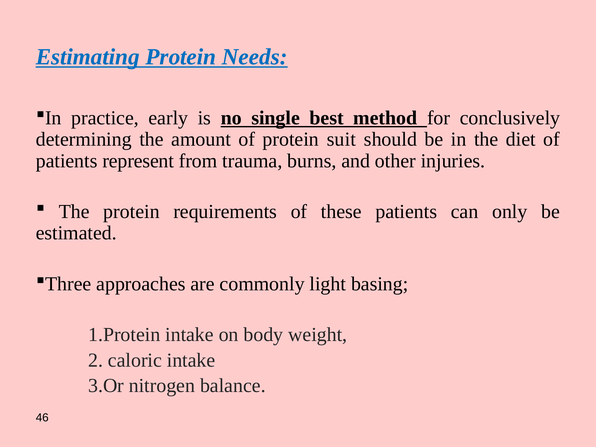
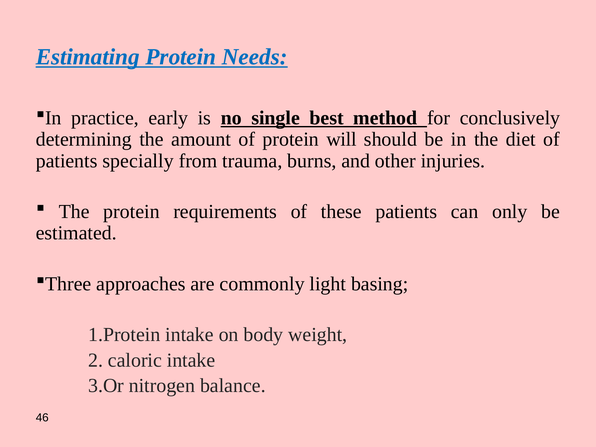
suit: suit -> will
represent: represent -> specially
